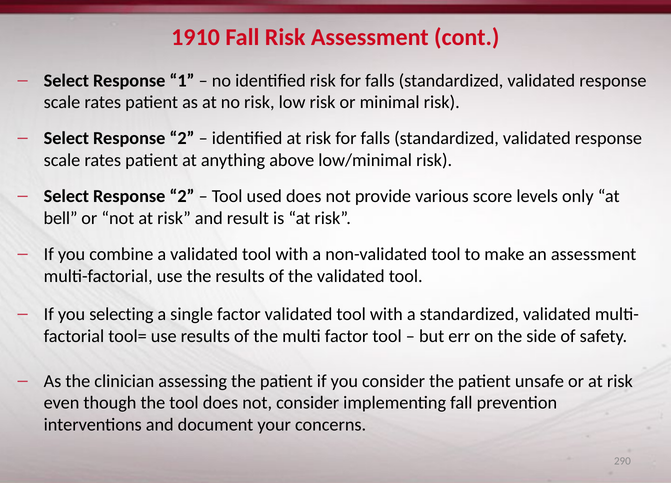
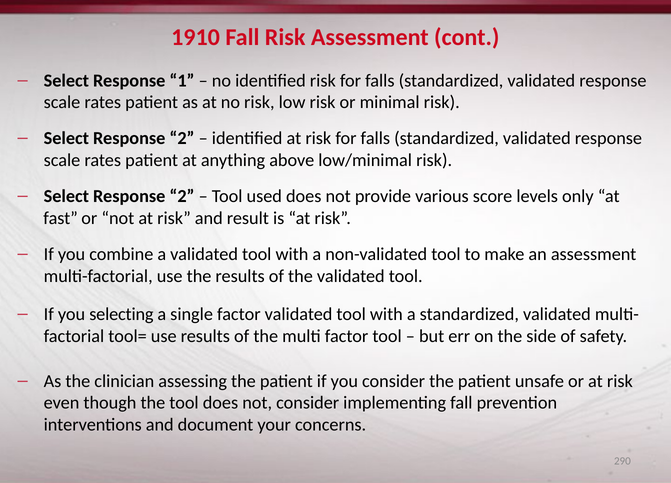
bell: bell -> fast
